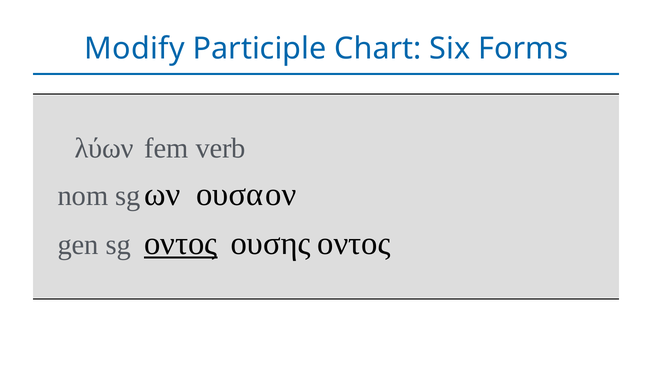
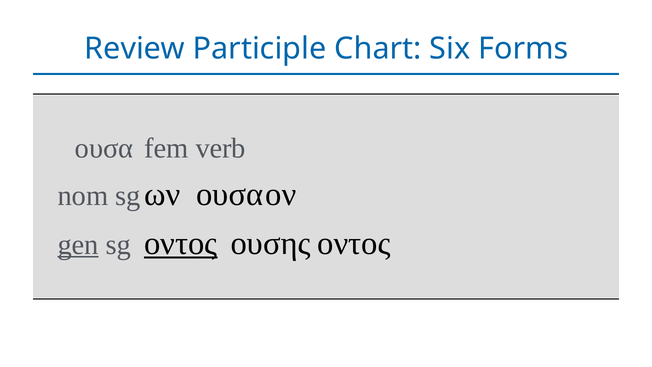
Modify: Modify -> Review
λύων: λύων -> ουσα
gen underline: none -> present
